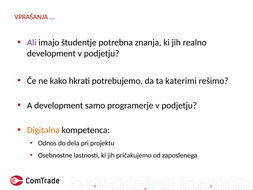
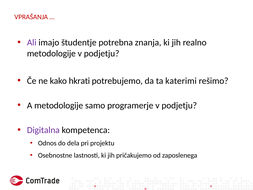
development at (51, 53): development -> metodologije
A development: development -> metodologije
Digitalna colour: orange -> purple
